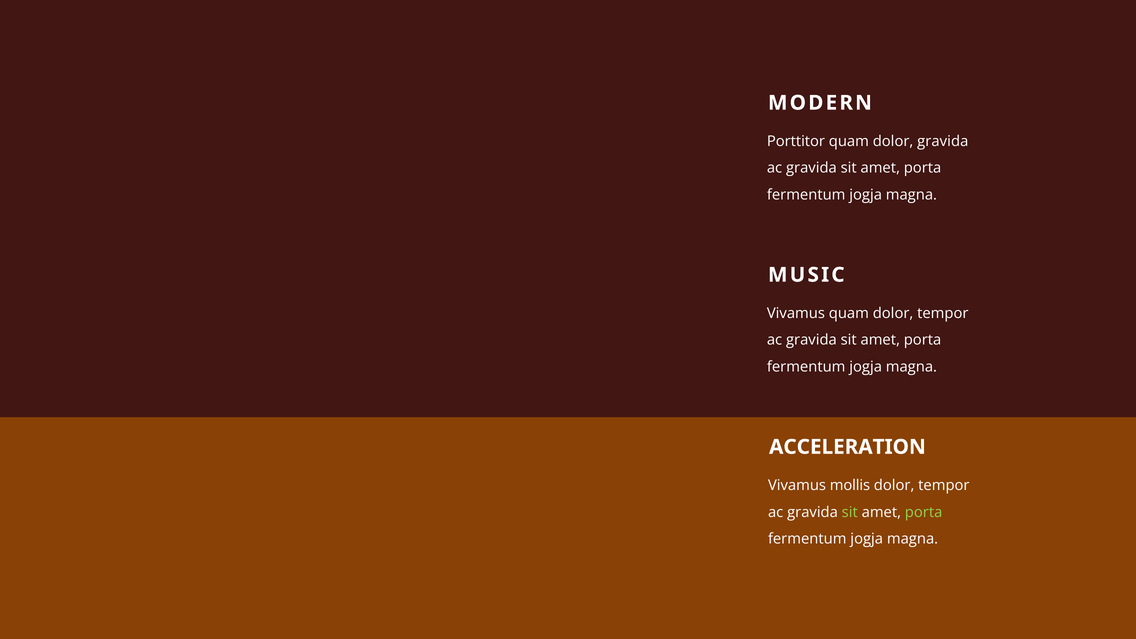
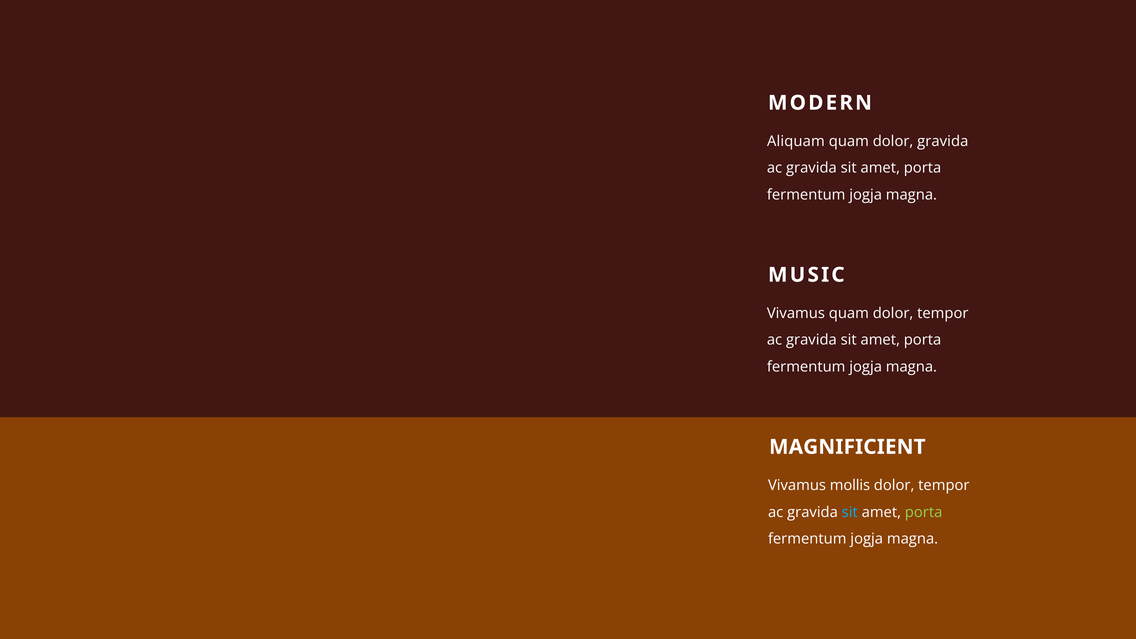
Porttitor: Porttitor -> Aliquam
ACCELERATION: ACCELERATION -> MAGNIFICIENT
sit at (850, 512) colour: light green -> light blue
